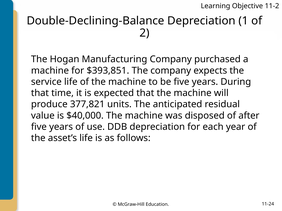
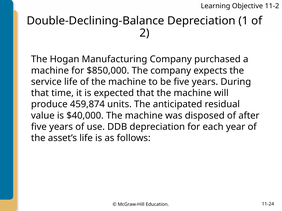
$393,851: $393,851 -> $850,000
377,821: 377,821 -> 459,874
